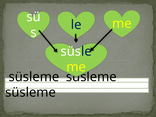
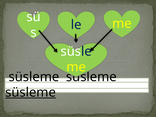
süsleme at (31, 92) underline: none -> present
